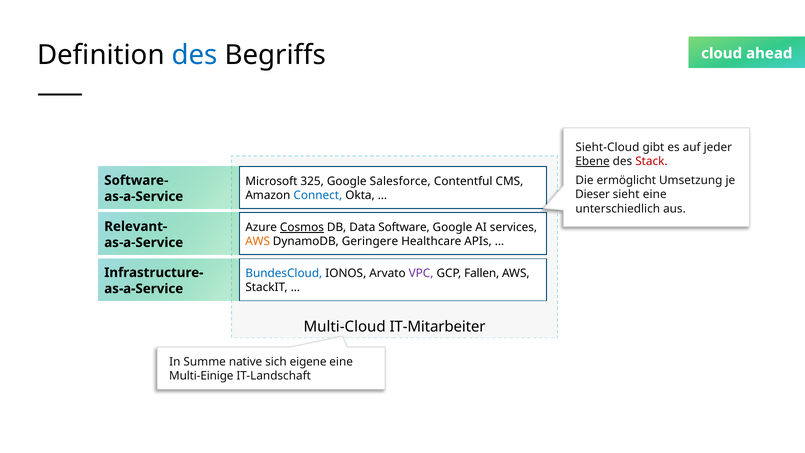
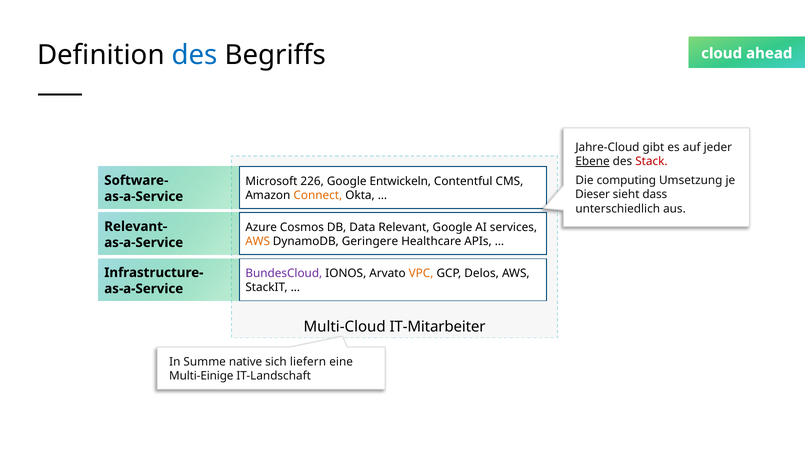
Sieht-Cloud: Sieht-Cloud -> Jahre-Cloud
ermöglicht: ermöglicht -> computing
325: 325 -> 226
Salesforce: Salesforce -> Entwickeln
sieht eine: eine -> dass
Connect colour: blue -> orange
Cosmos underline: present -> none
Software: Software -> Relevant
BundesCloud colour: blue -> purple
VPC colour: purple -> orange
Fallen: Fallen -> Delos
eigene: eigene -> liefern
